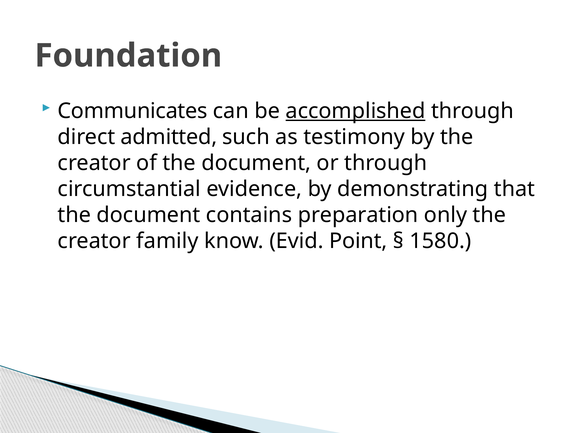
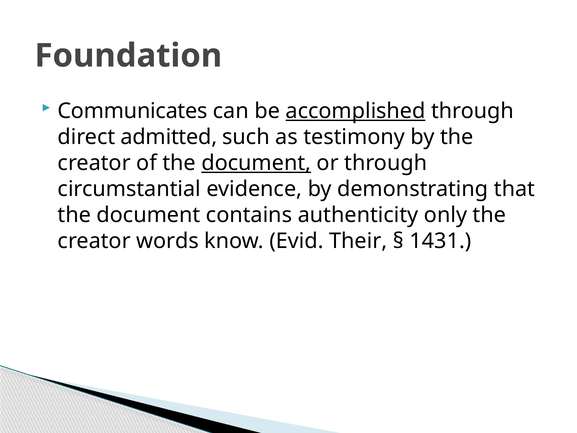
document at (256, 163) underline: none -> present
preparation: preparation -> authenticity
family: family -> words
Point: Point -> Their
1580: 1580 -> 1431
